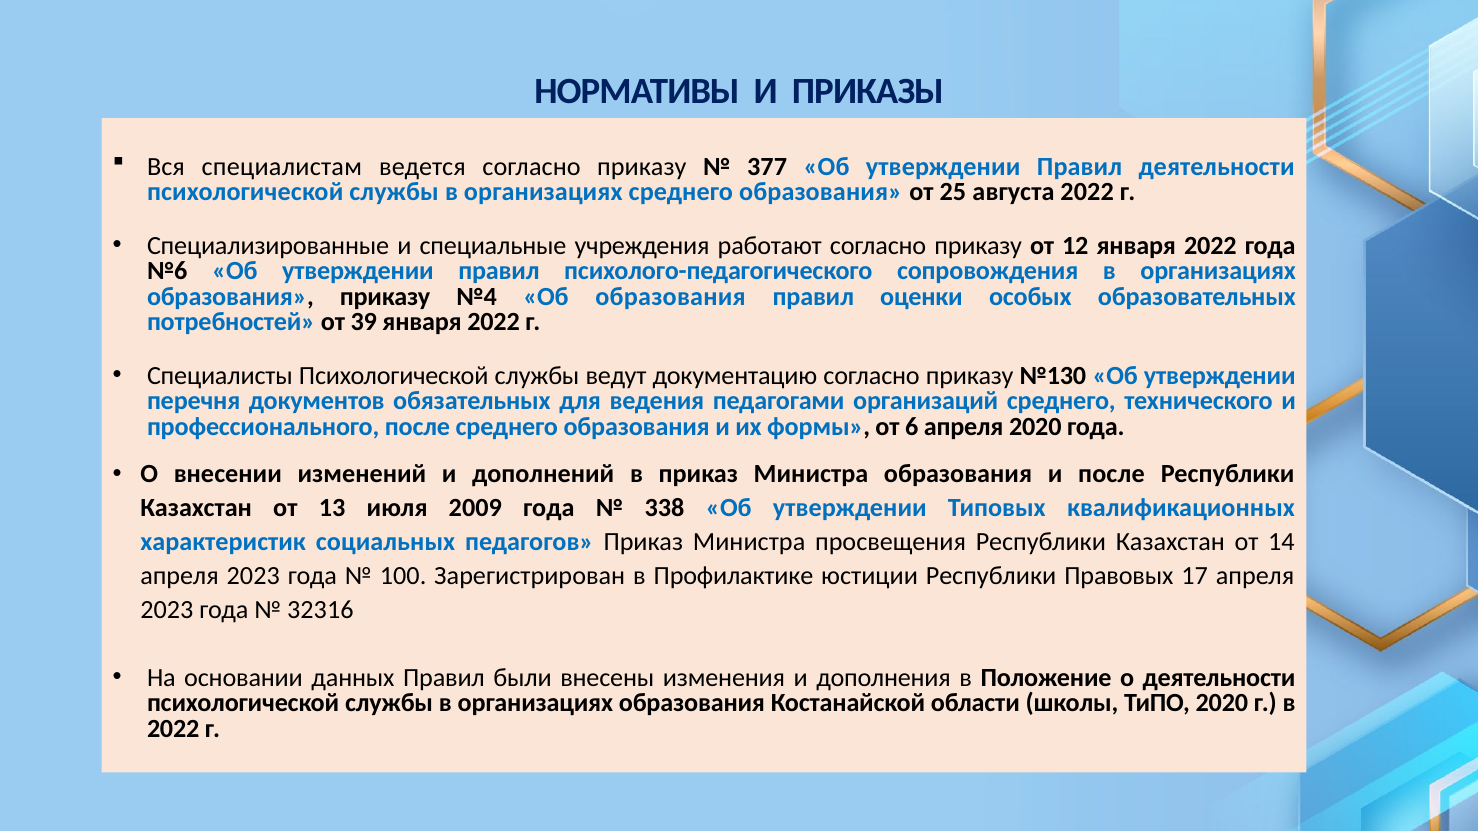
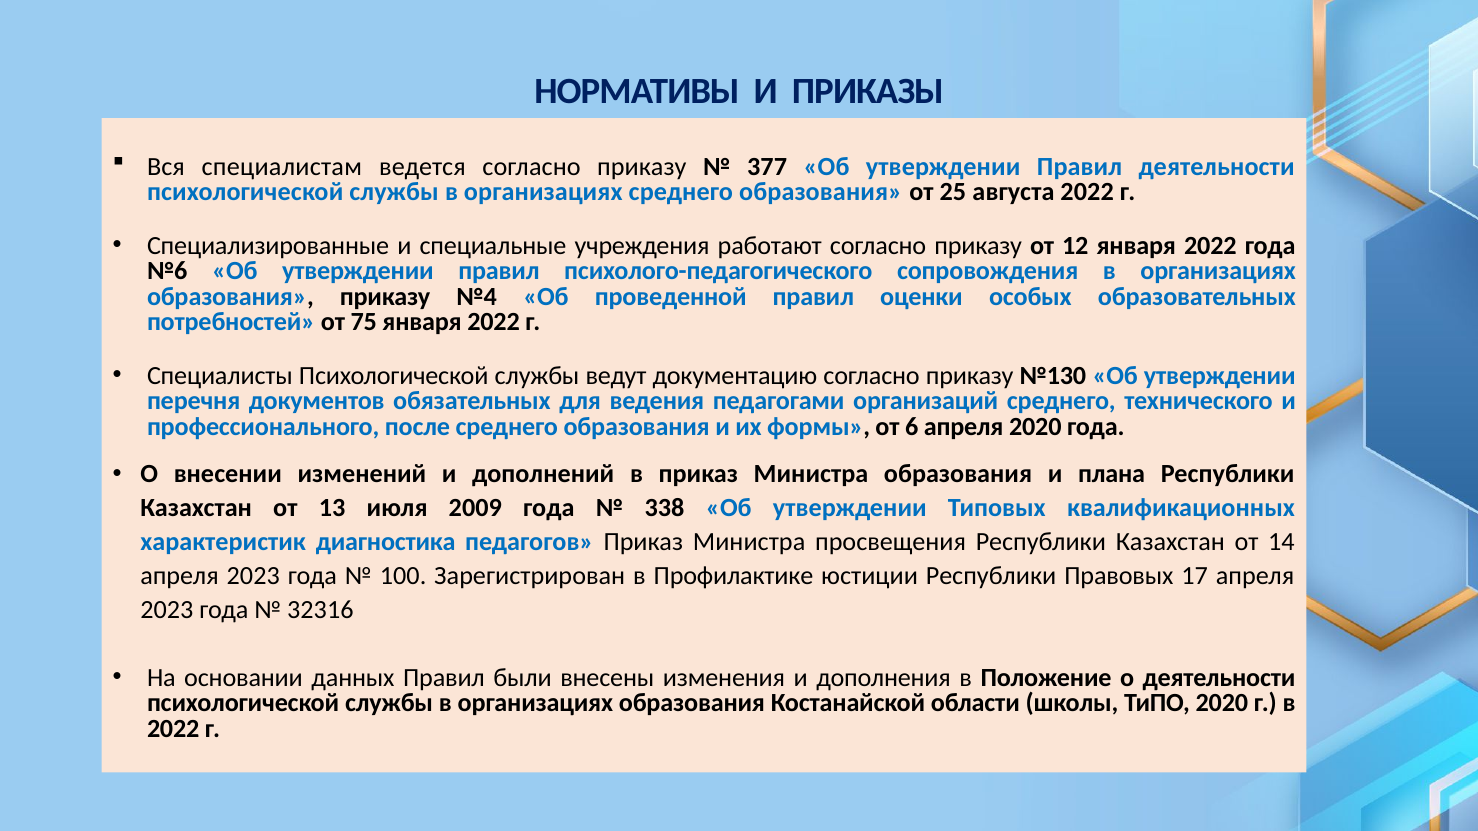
Об образования: образования -> проведенной
39: 39 -> 75
и после: после -> плана
социальных: социальных -> диагностика
